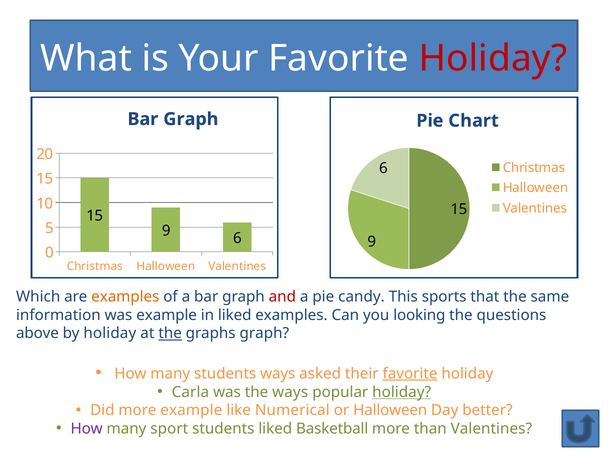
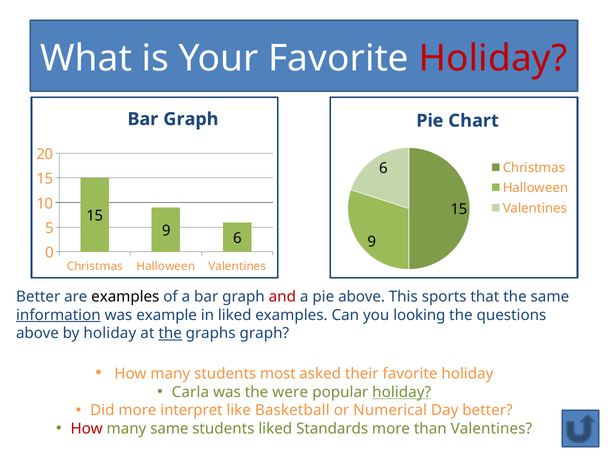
Which at (38, 297): Which -> Better
examples at (125, 297) colour: orange -> black
pie candy: candy -> above
information underline: none -> present
students ways: ways -> most
favorite at (410, 374) underline: present -> none
the ways: ways -> were
more example: example -> interpret
Numerical: Numerical -> Basketball
or Halloween: Halloween -> Numerical
How at (87, 429) colour: purple -> red
many sport: sport -> same
Basketball: Basketball -> Standards
